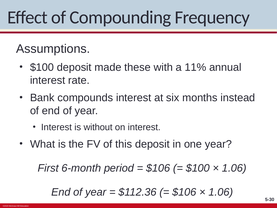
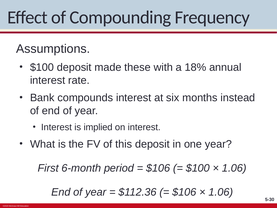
11%: 11% -> 18%
without: without -> implied
